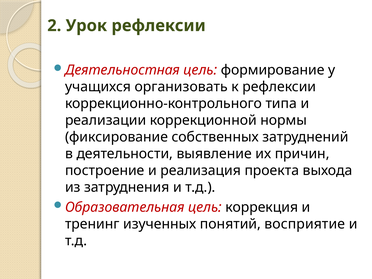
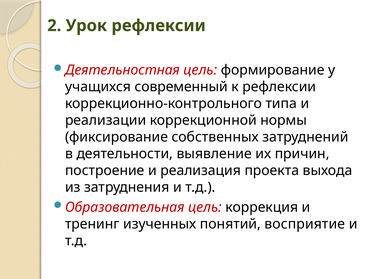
организовать: организовать -> современный
